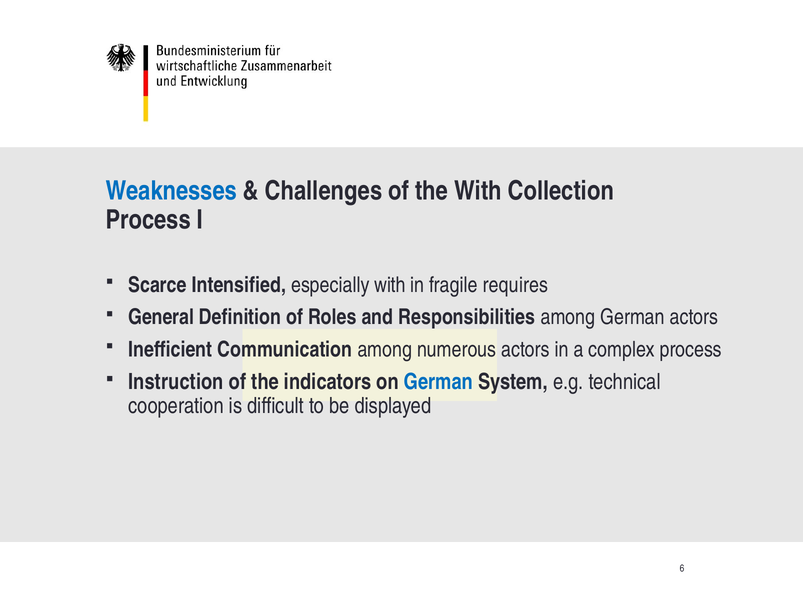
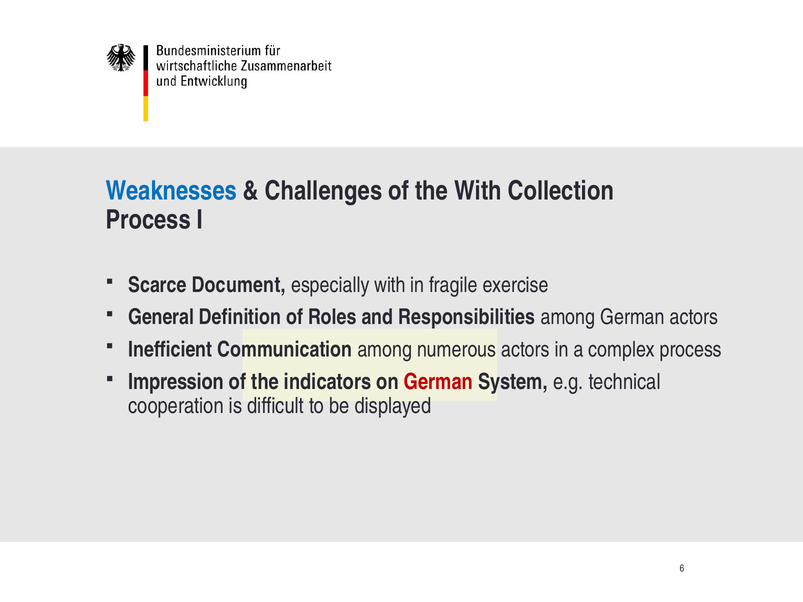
Intensified: Intensified -> Document
requires: requires -> exercise
Instruction: Instruction -> Impression
German at (438, 382) colour: blue -> red
